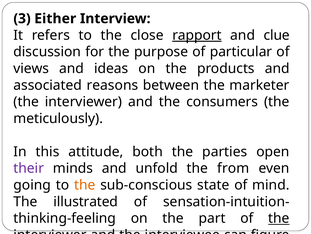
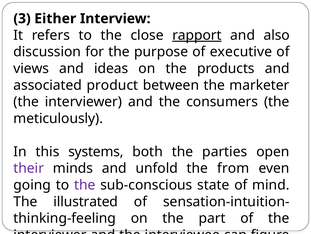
clue: clue -> also
of particular: particular -> executive
associated reasons: reasons -> product
this attitude: attitude -> systems
the at (85, 184) colour: orange -> purple
the at (279, 218) underline: present -> none
